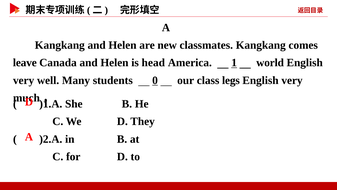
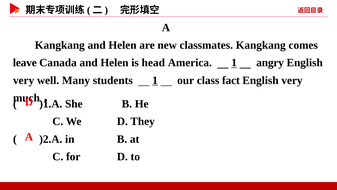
world: world -> angry
students 0: 0 -> 1
legs: legs -> fact
